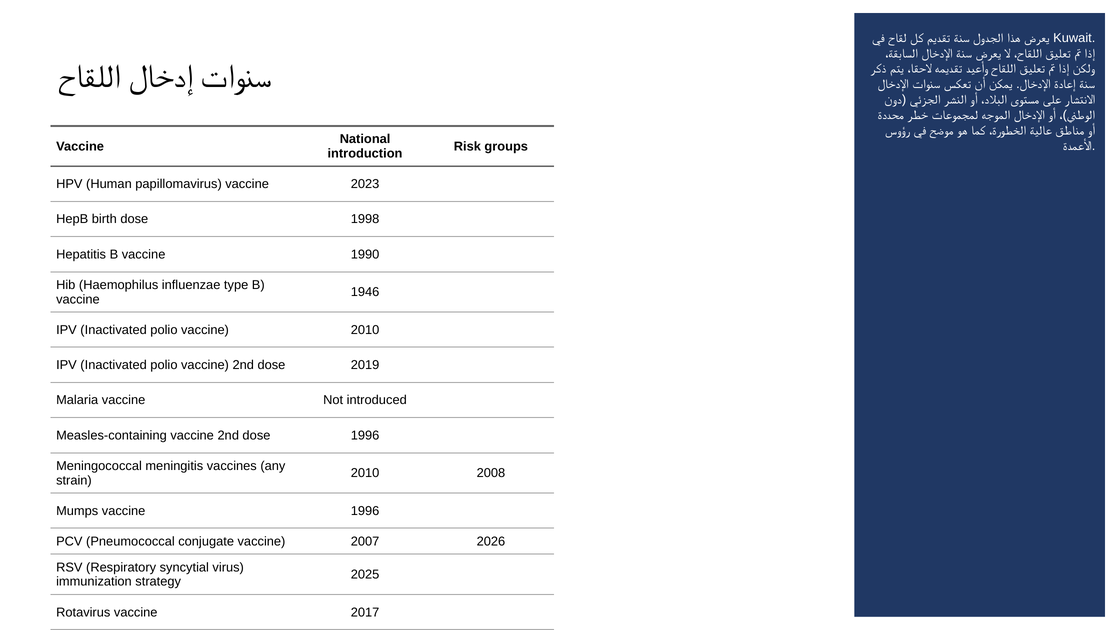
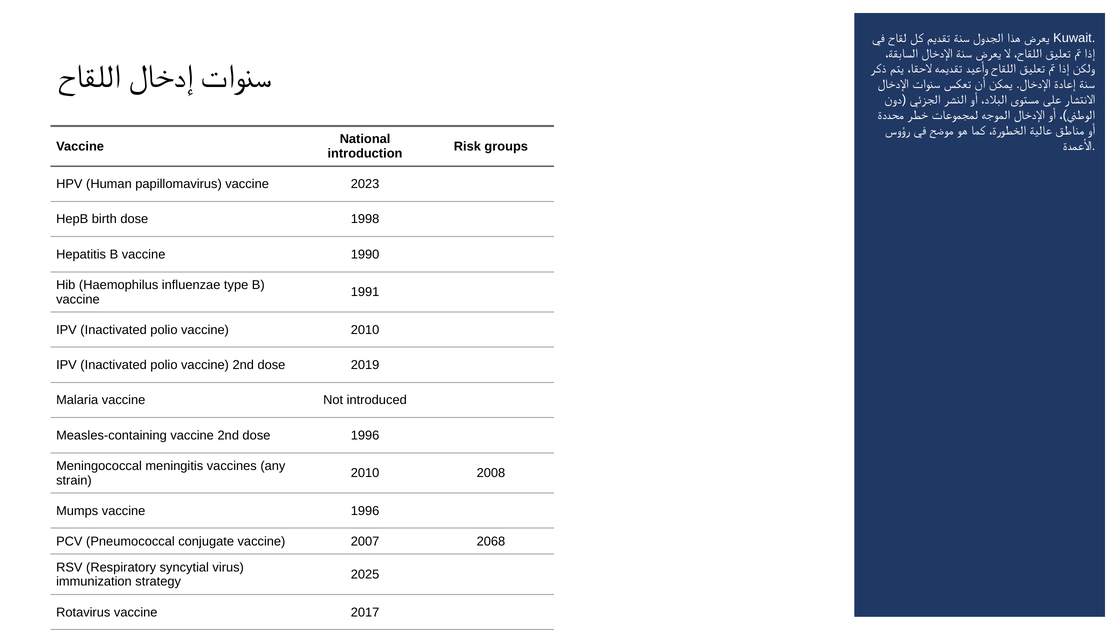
1946: 1946 -> 1991
2026: 2026 -> 2068
